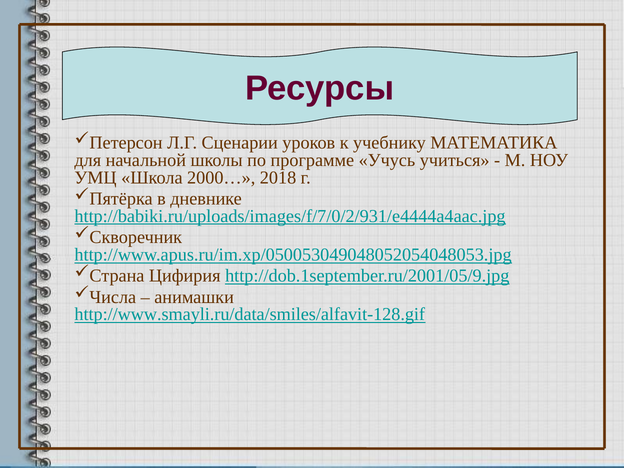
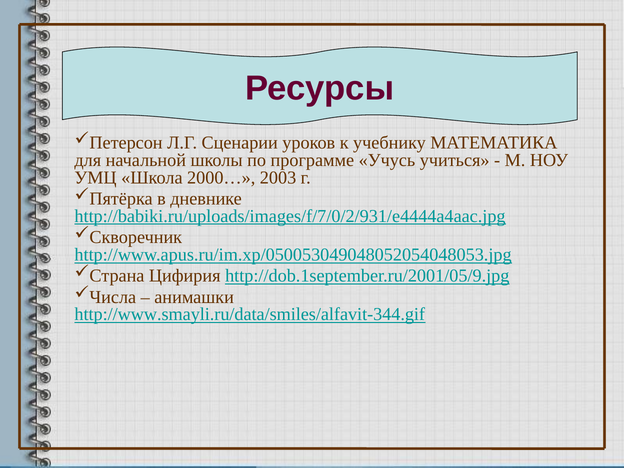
2018: 2018 -> 2003
http://www.smayli.ru/data/smiles/alfavit-128.gif: http://www.smayli.ru/data/smiles/alfavit-128.gif -> http://www.smayli.ru/data/smiles/alfavit-344.gif
